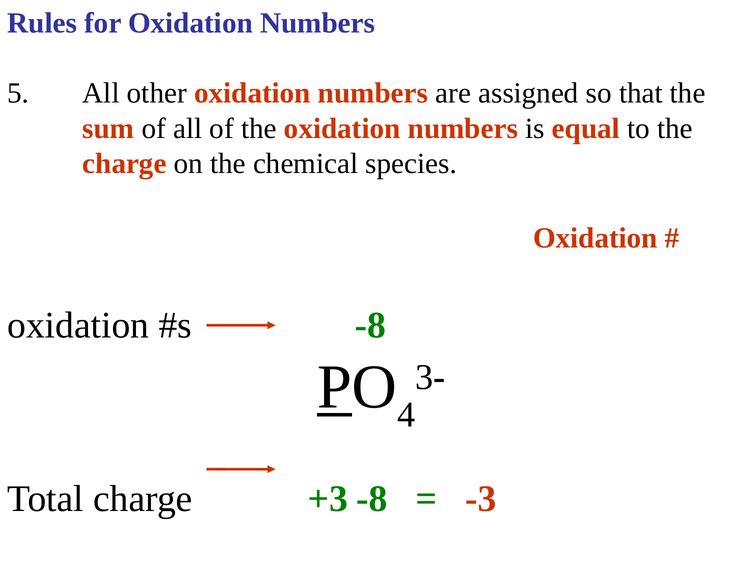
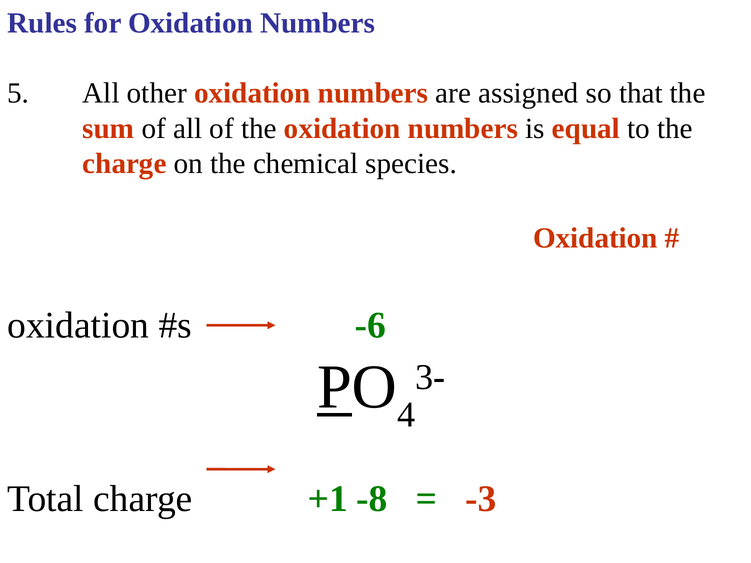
-8 at (370, 325): -8 -> -6
+3: +3 -> +1
